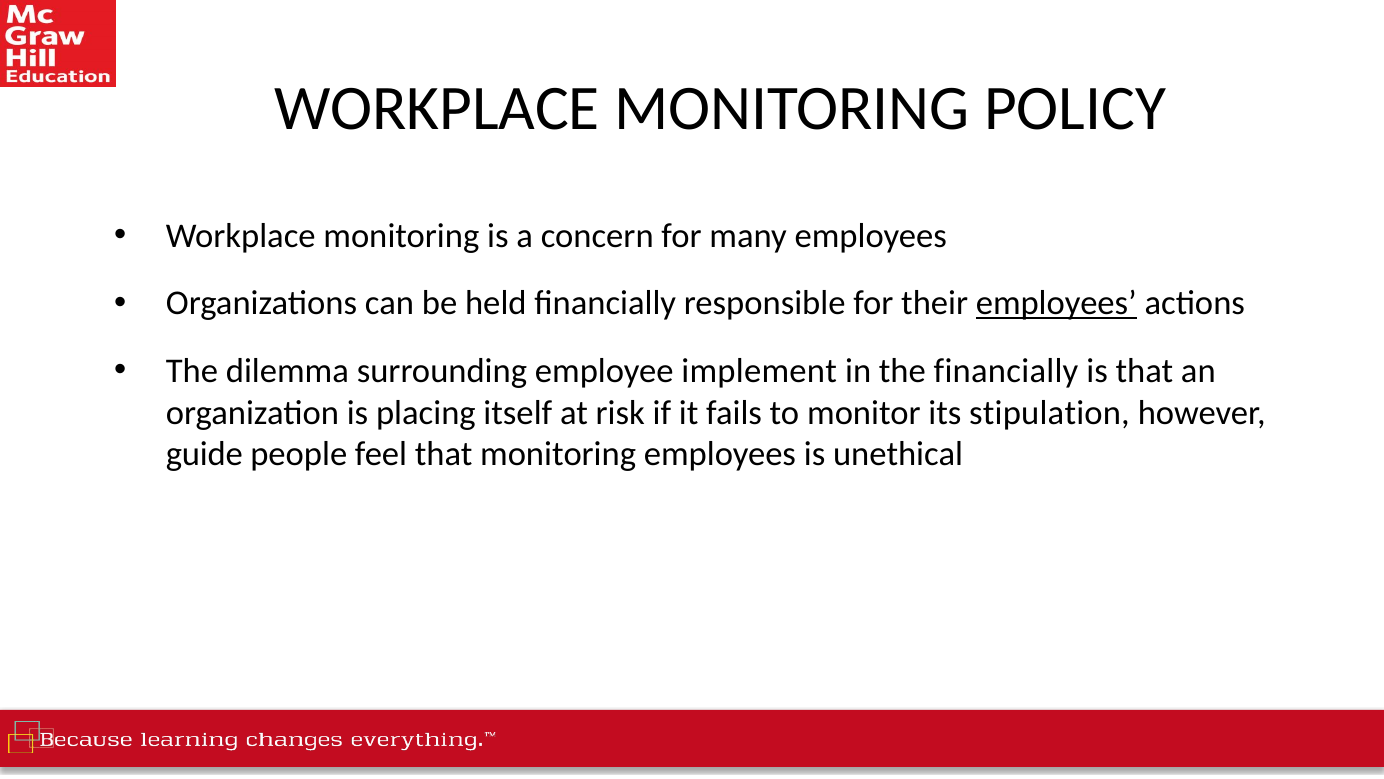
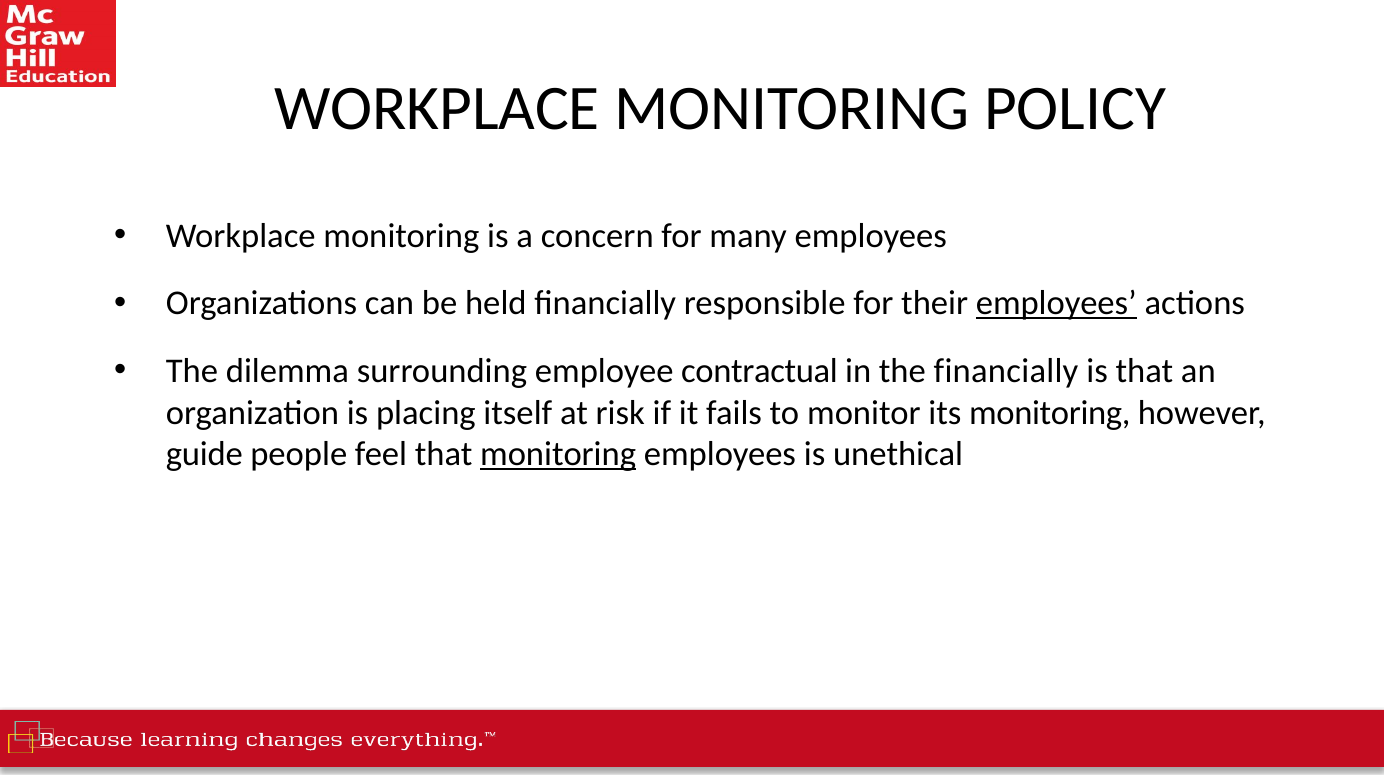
implement: implement -> contractual
its stipulation: stipulation -> monitoring
monitoring at (558, 454) underline: none -> present
